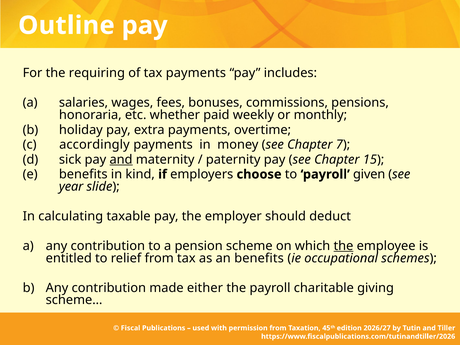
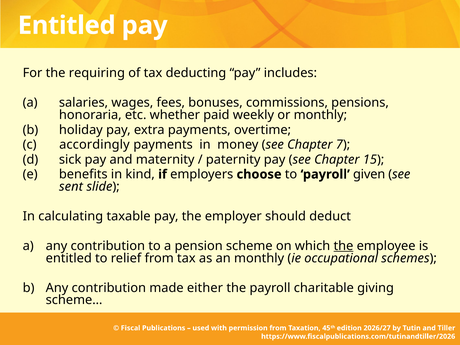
Outline at (66, 25): Outline -> Entitled
tax payments: payments -> deducting
and at (121, 159) underline: present -> none
year: year -> sent
an benefits: benefits -> monthly
